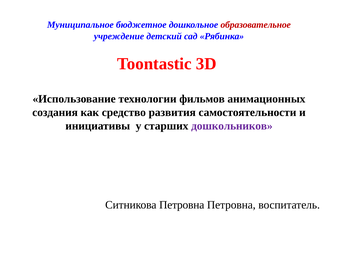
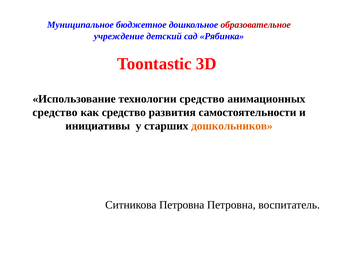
технологии фильмов: фильмов -> средство
создания at (55, 112): создания -> средство
дошкольников colour: purple -> orange
